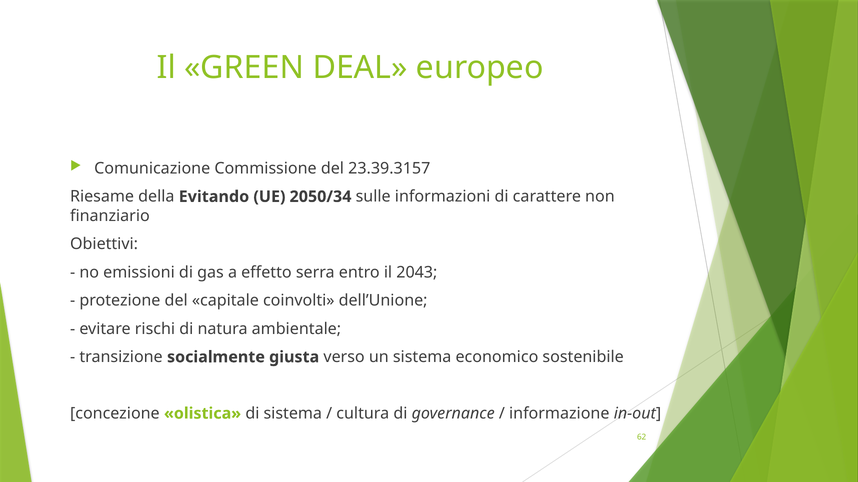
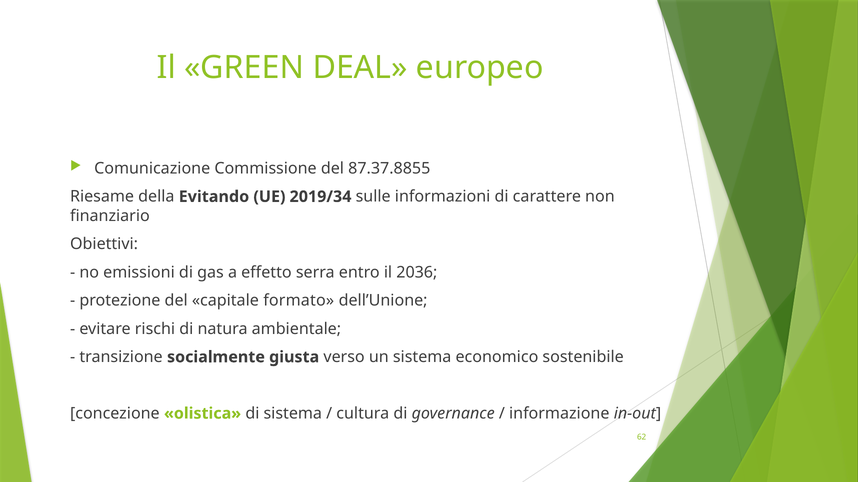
23.39.3157: 23.39.3157 -> 87.37.8855
2050/34: 2050/34 -> 2019/34
2043: 2043 -> 2036
coinvolti: coinvolti -> formato
